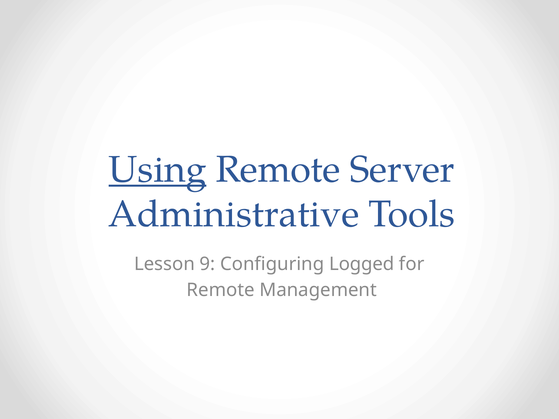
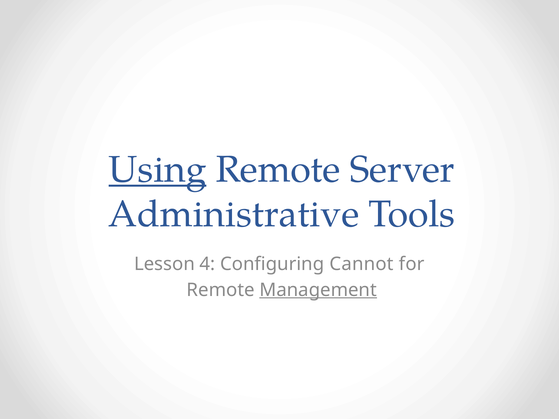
9: 9 -> 4
Logged: Logged -> Cannot
Management underline: none -> present
